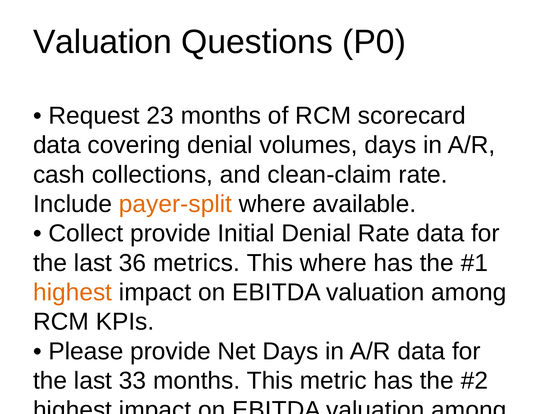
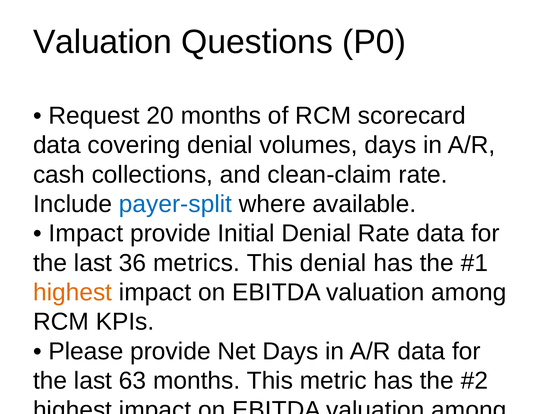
23: 23 -> 20
payer-split colour: orange -> blue
Collect at (86, 234): Collect -> Impact
This where: where -> denial
33: 33 -> 63
